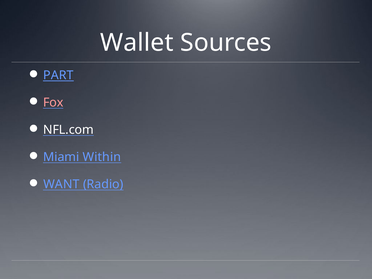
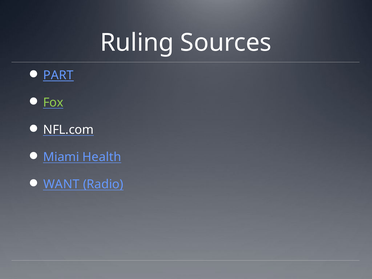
Wallet: Wallet -> Ruling
Fox colour: pink -> light green
Within: Within -> Health
